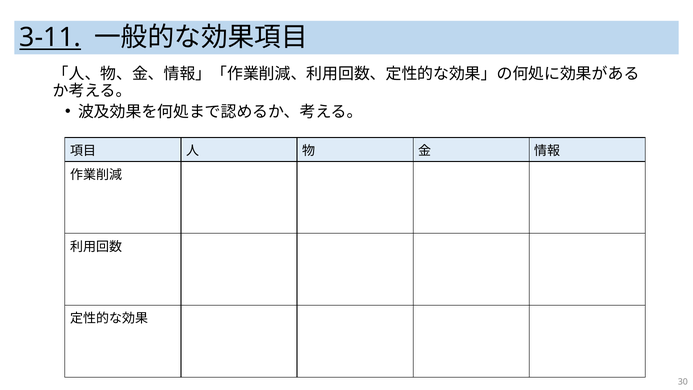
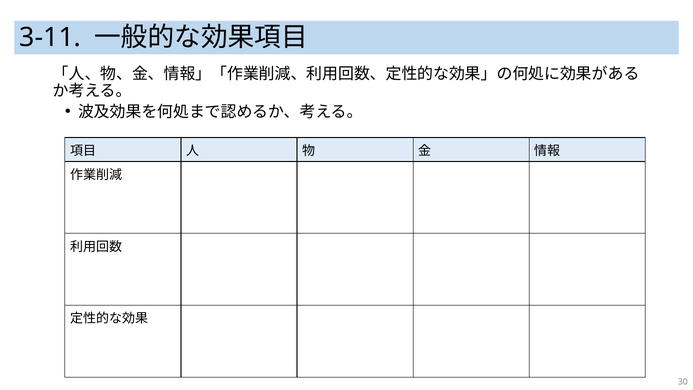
3-11 underline: present -> none
